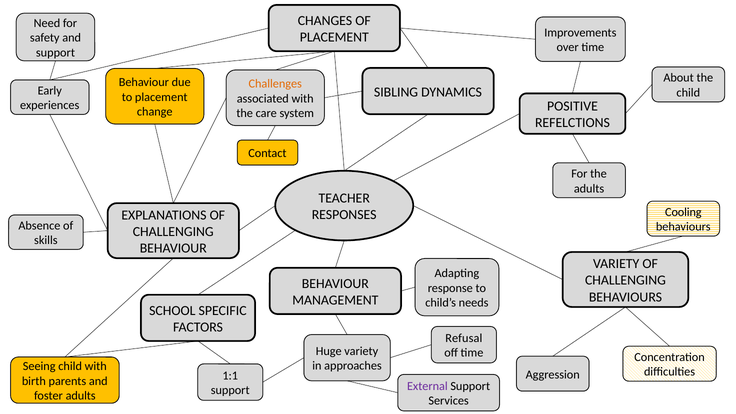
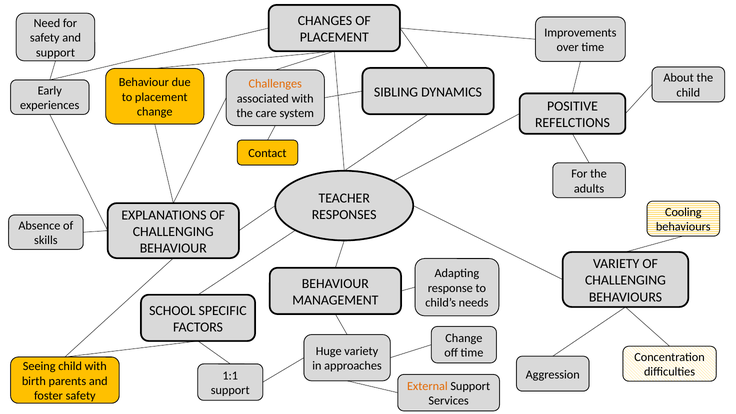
Refusal at (464, 338): Refusal -> Change
External colour: purple -> orange
foster adults: adults -> safety
